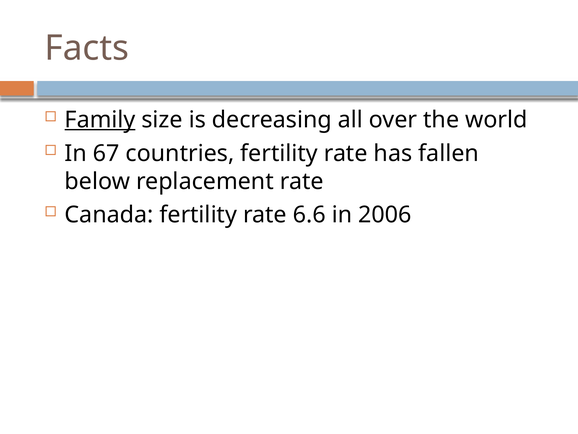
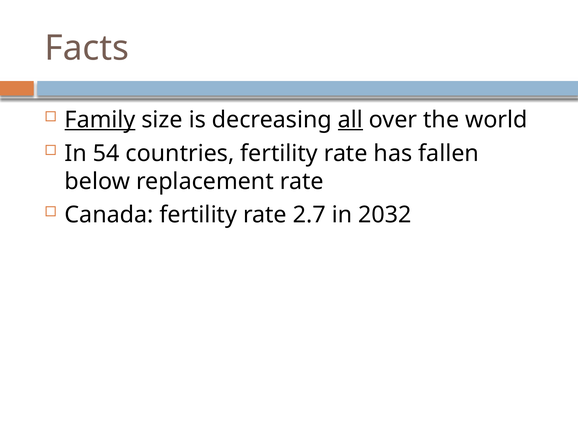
all underline: none -> present
67: 67 -> 54
6.6: 6.6 -> 2.7
2006: 2006 -> 2032
